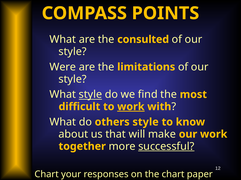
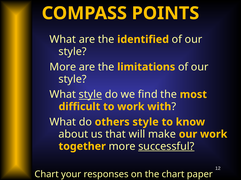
consulted: consulted -> identified
Were at (63, 67): Were -> More
work at (131, 107) underline: present -> none
